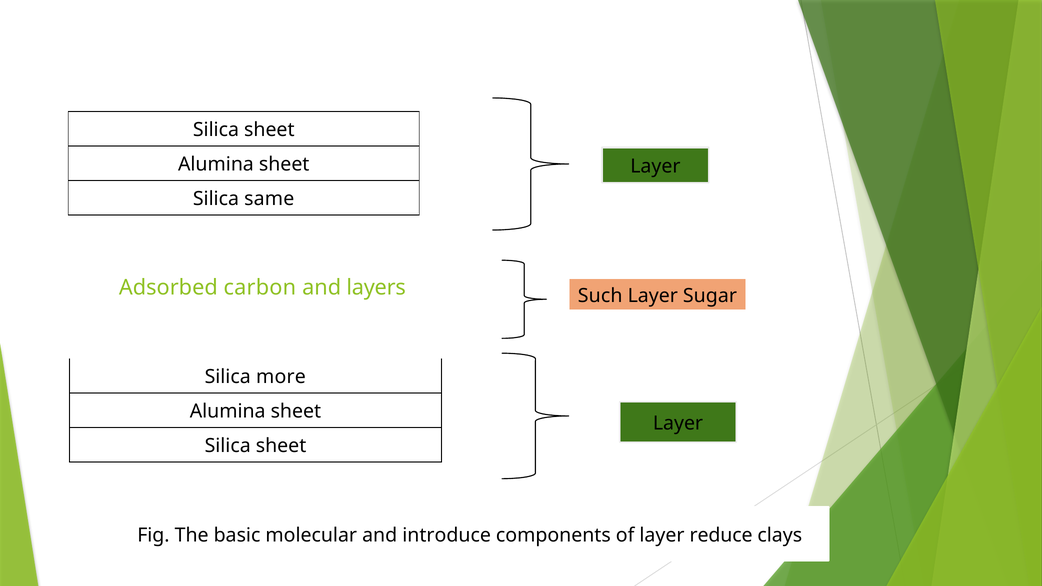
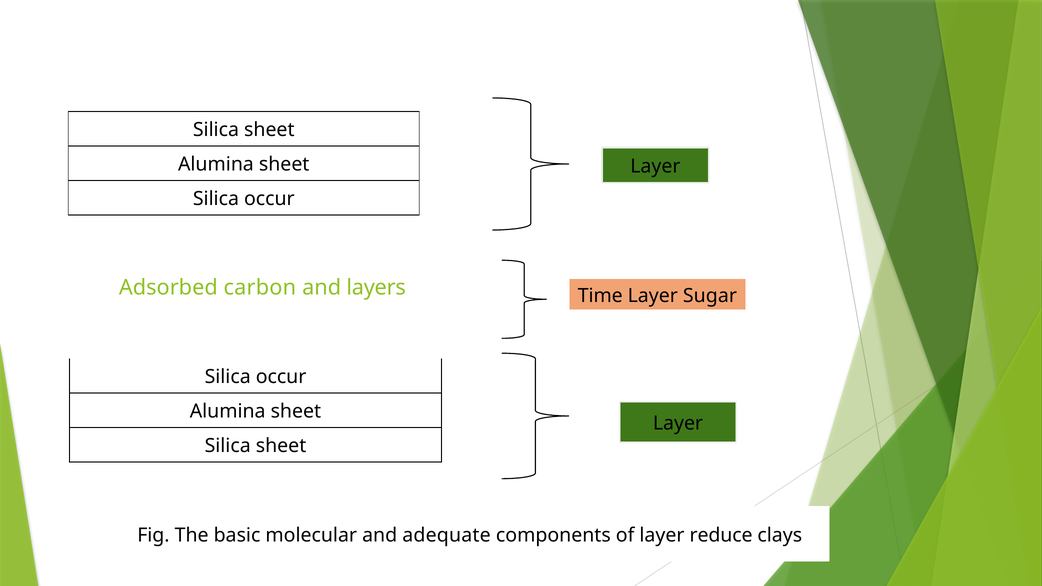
same at (269, 199): same -> occur
Such: Such -> Time
more at (281, 377): more -> occur
introduce: introduce -> adequate
